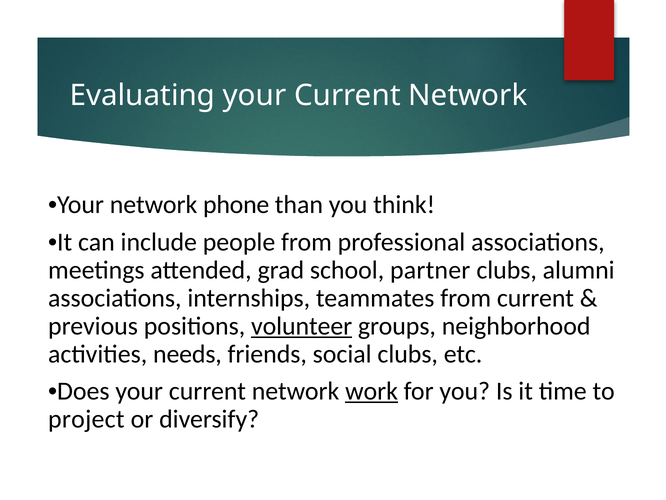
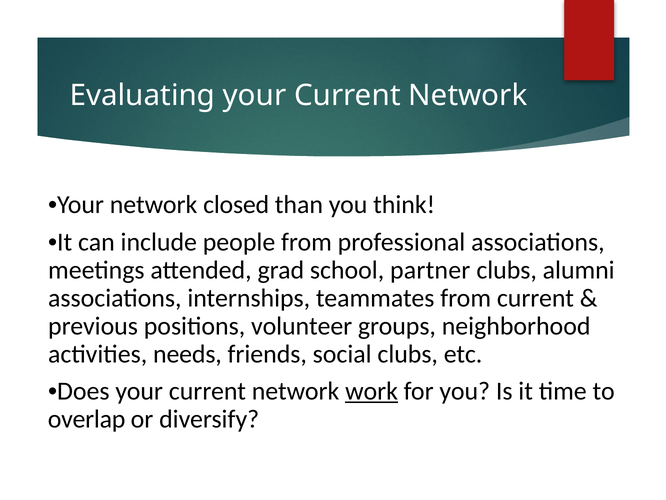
phone: phone -> closed
volunteer underline: present -> none
project: project -> overlap
